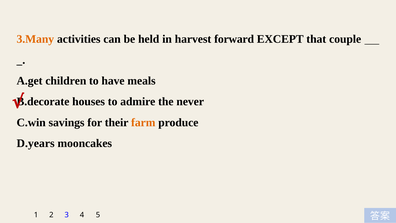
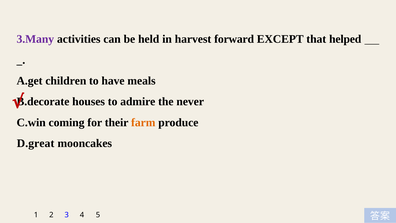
3.Many colour: orange -> purple
couple: couple -> helped
savings: savings -> coming
D.years: D.years -> D.great
